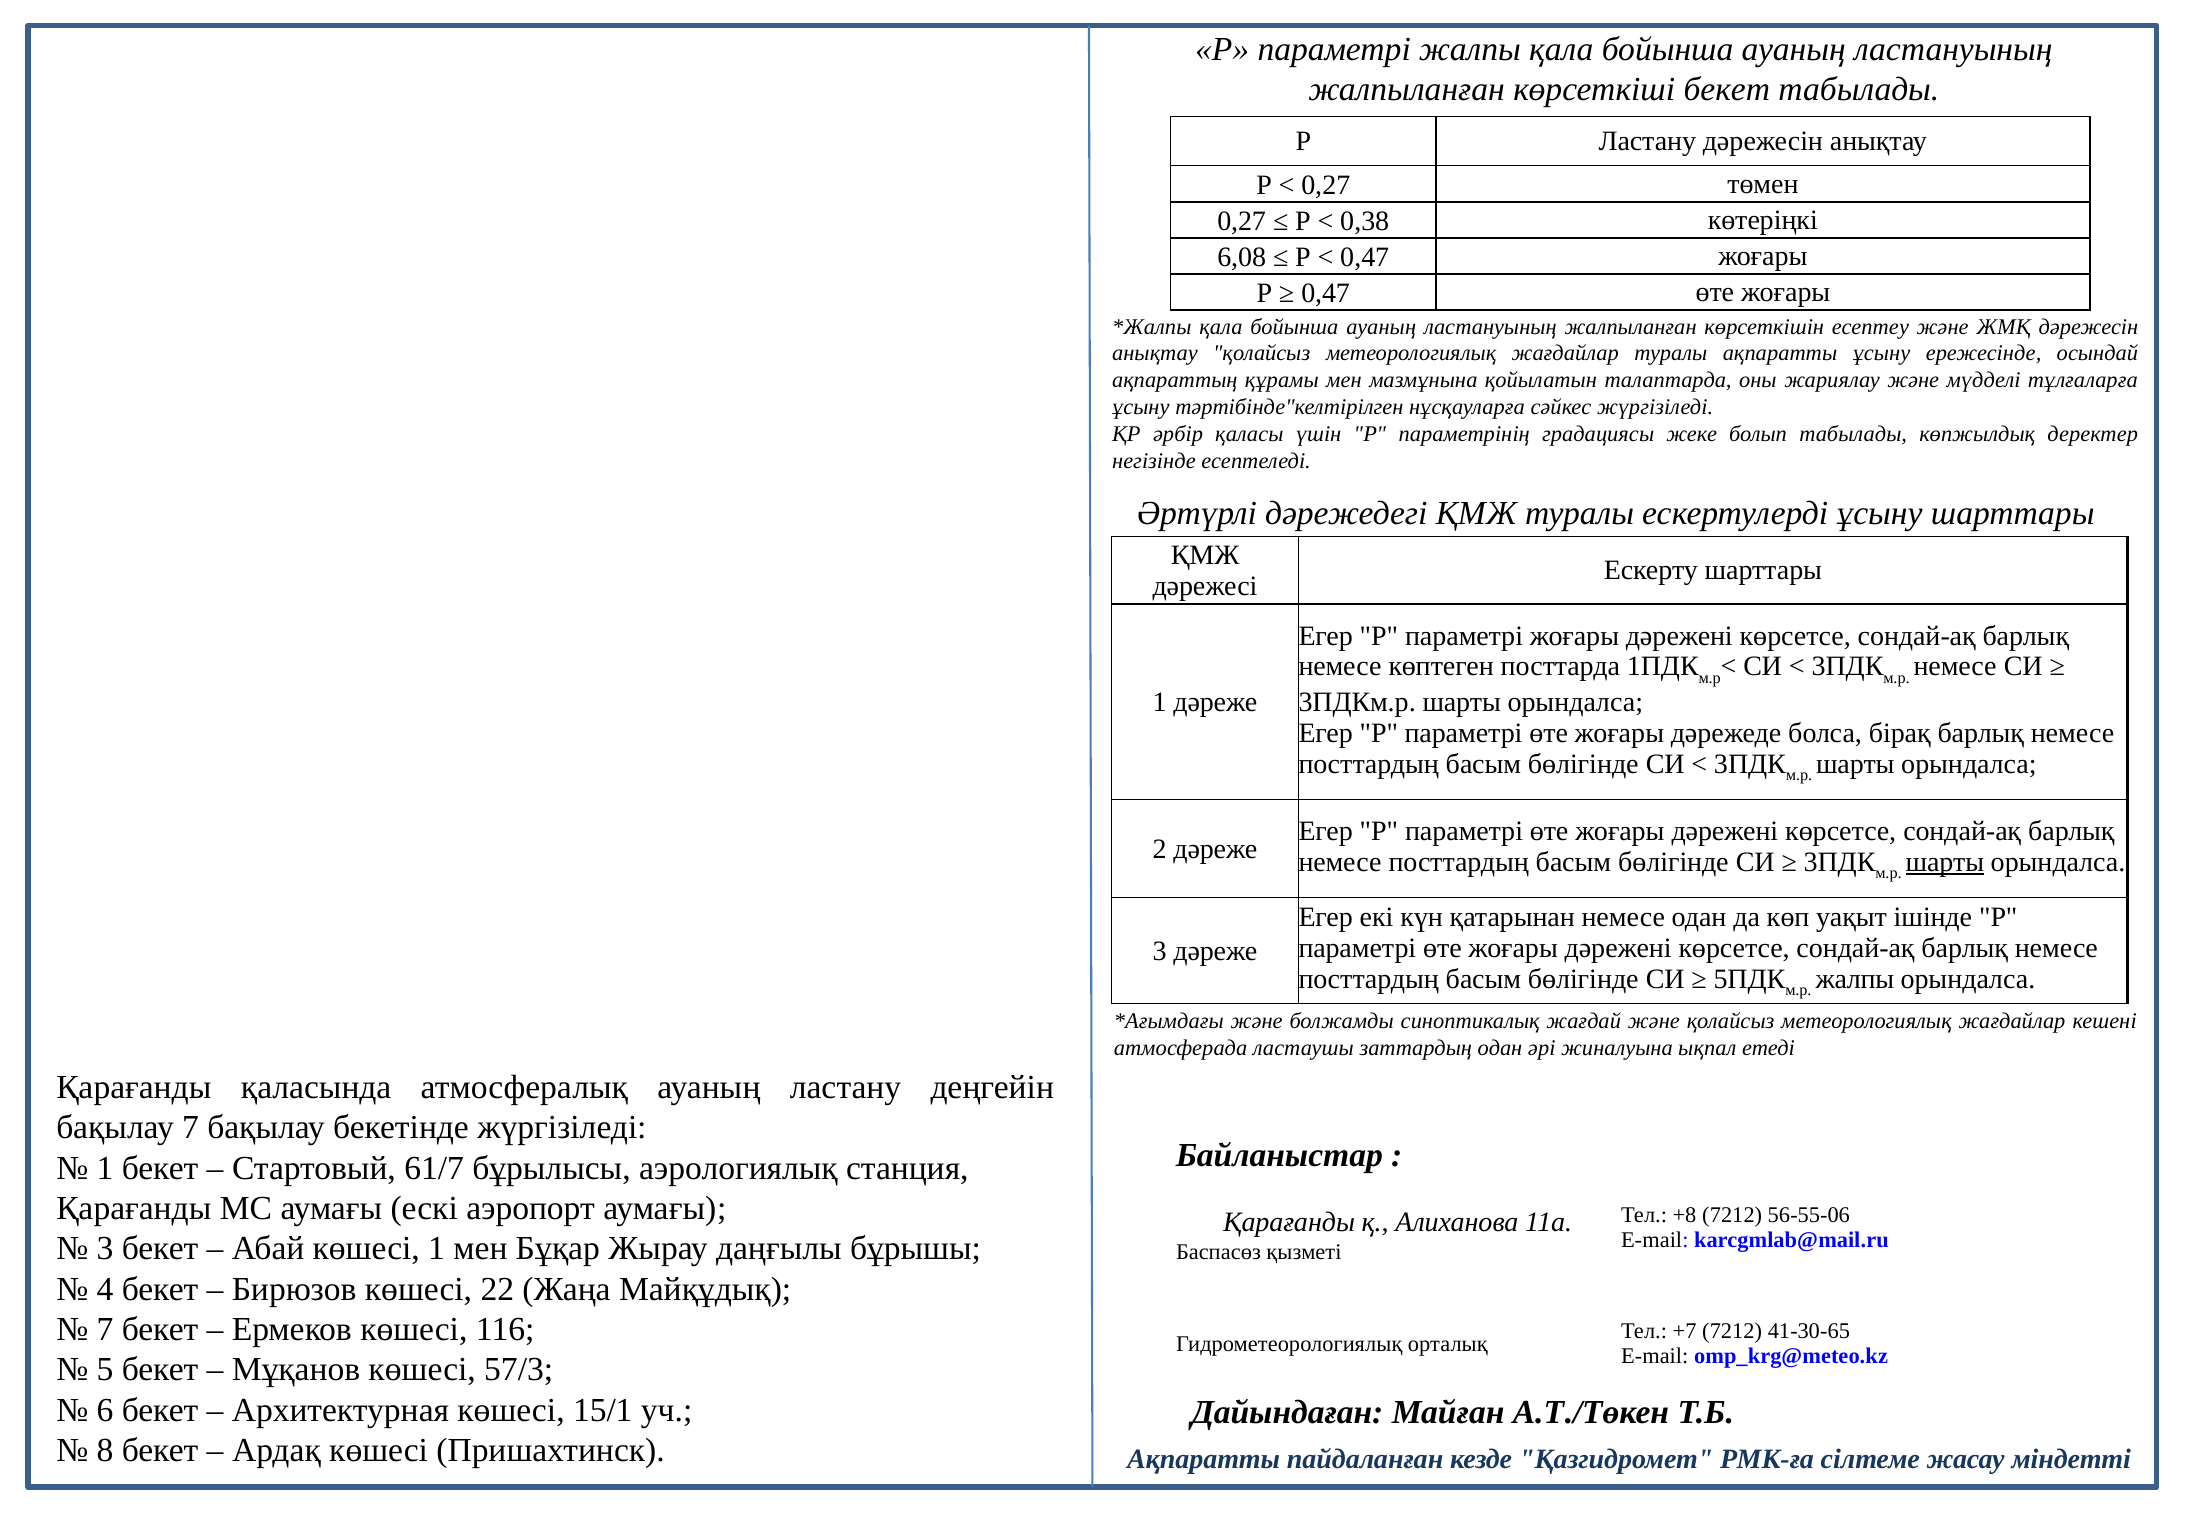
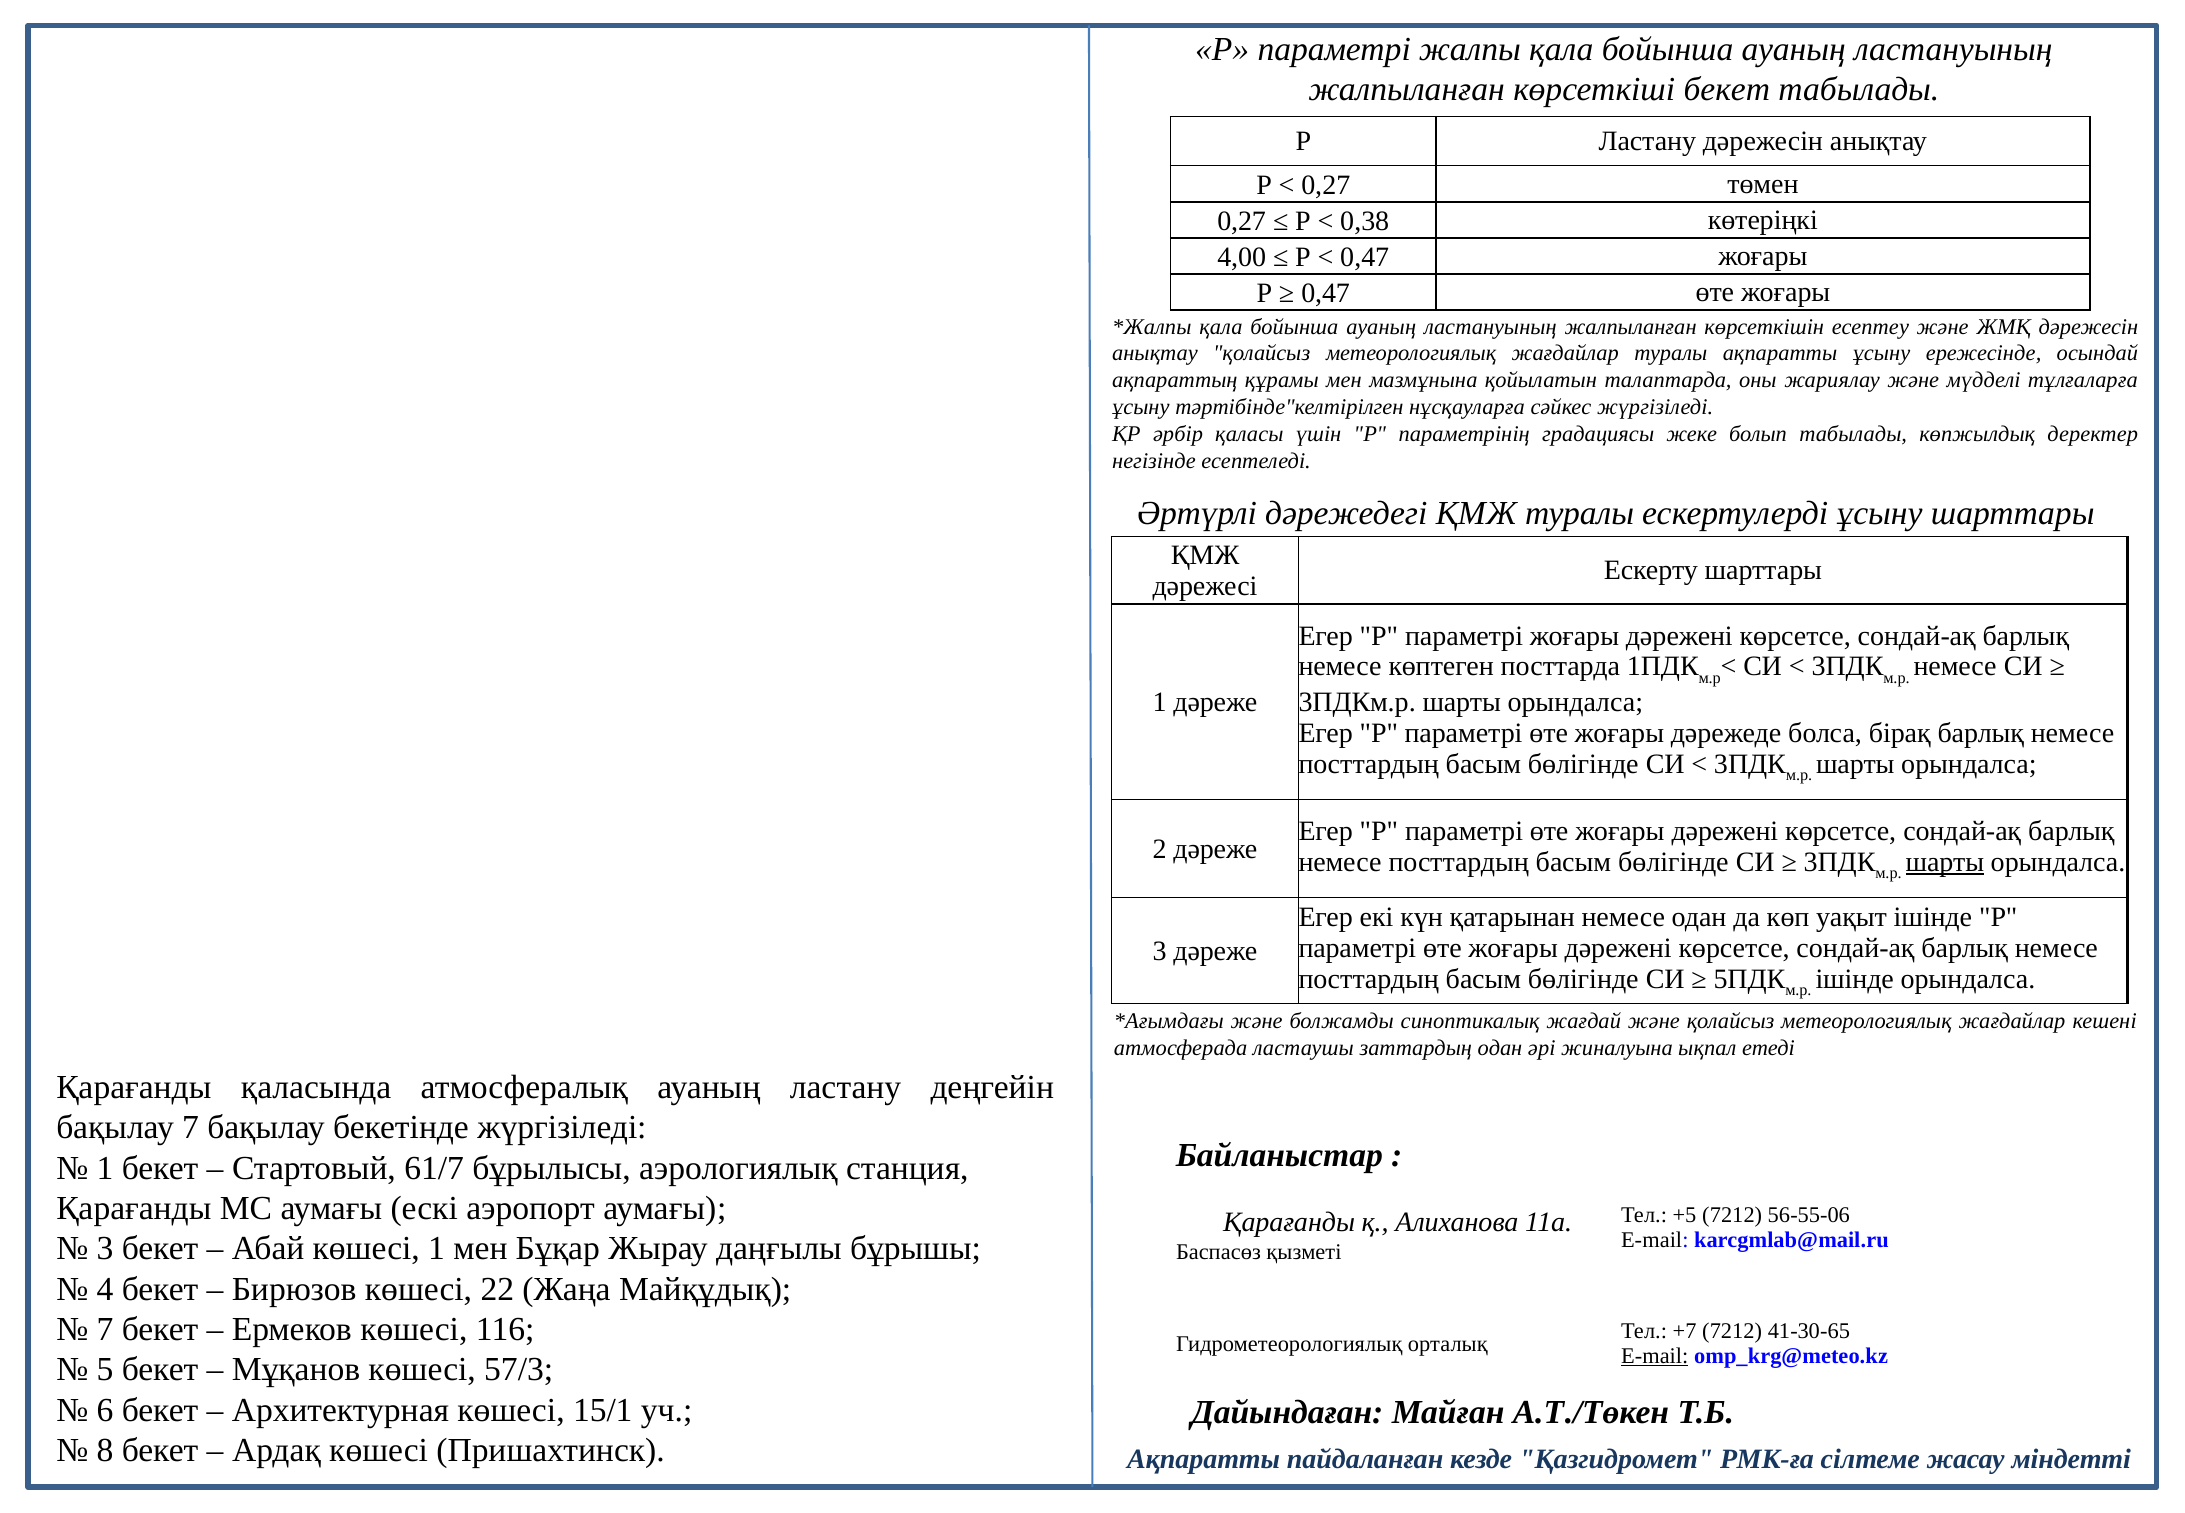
6,08: 6,08 -> 4,00
жалпы at (1855, 979): жалпы -> ішінде
+8: +8 -> +5
E-mail at (1655, 1356) underline: none -> present
